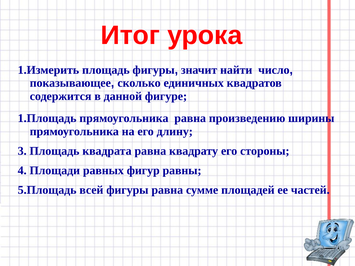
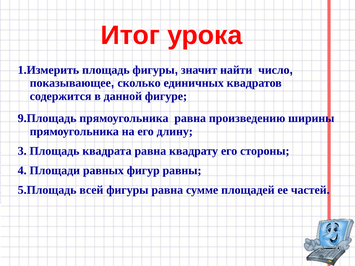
1.Площадь: 1.Площадь -> 9.Площадь
